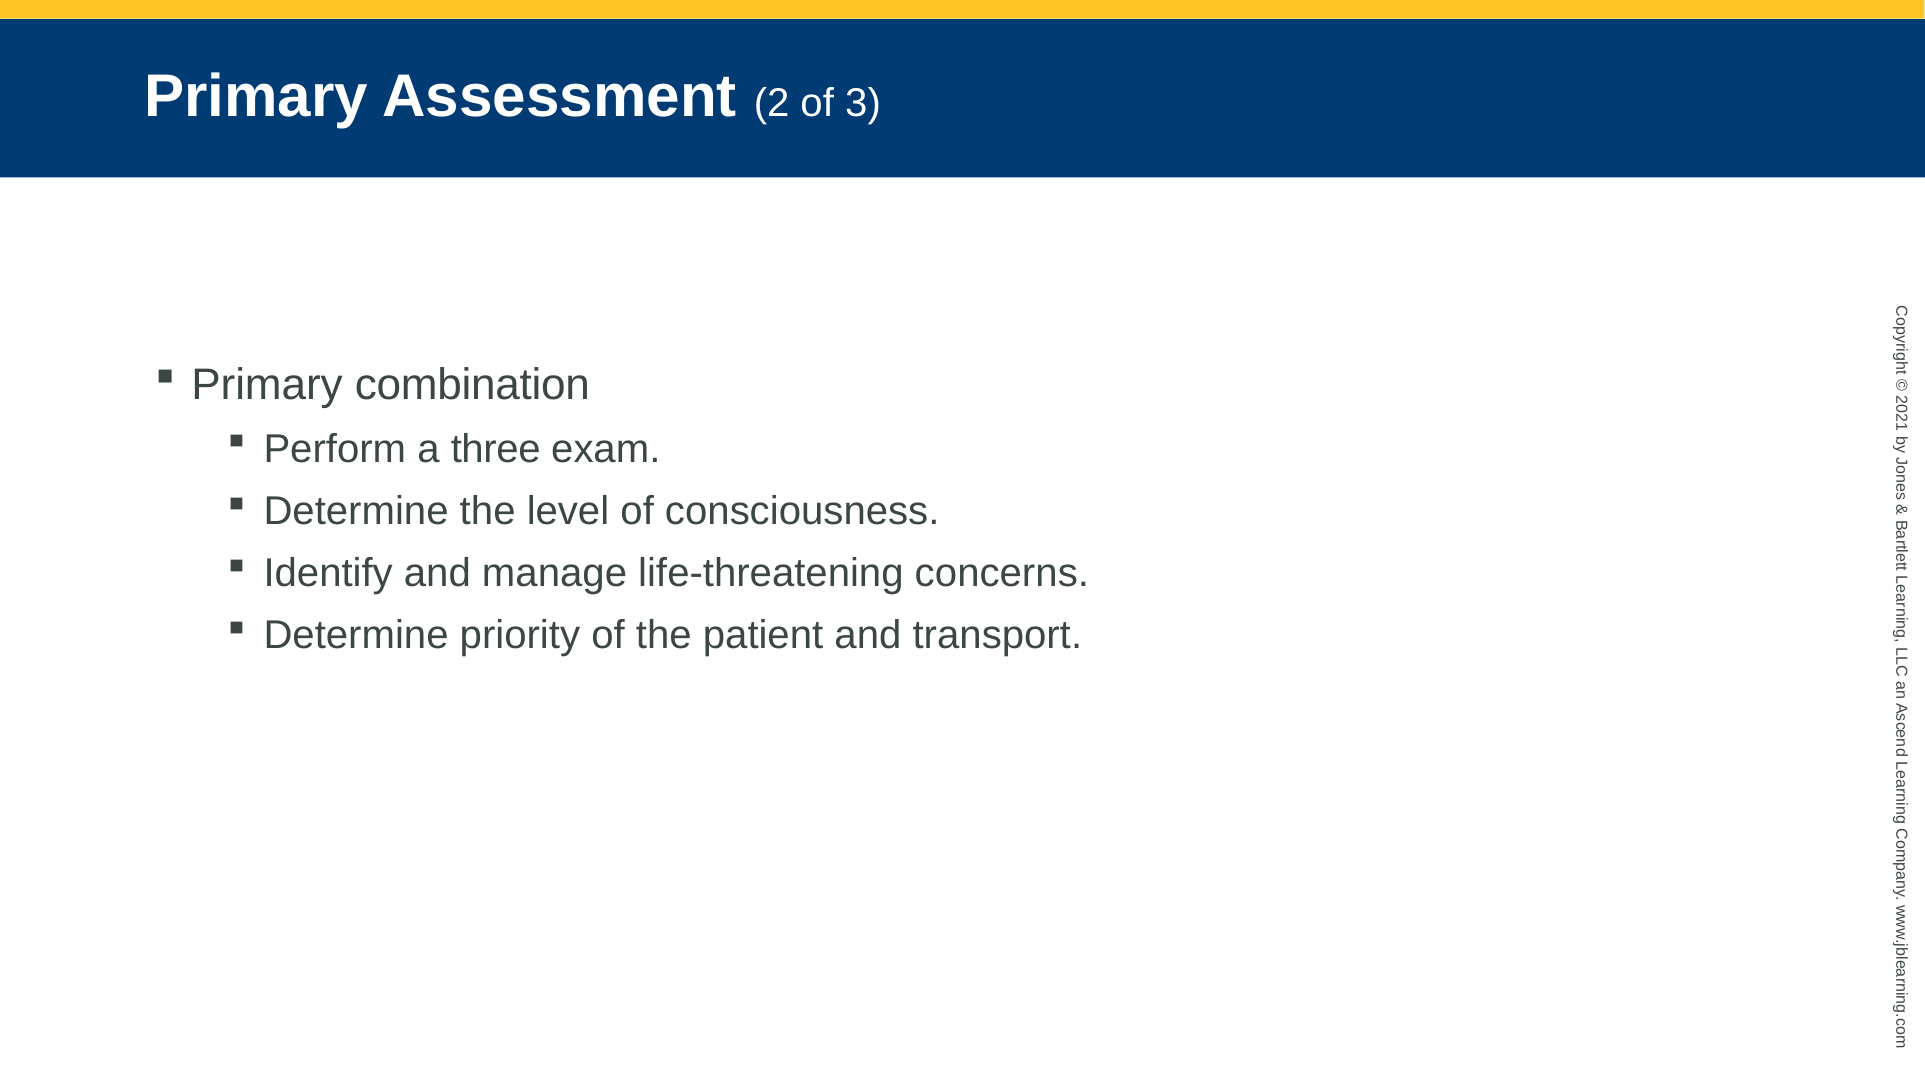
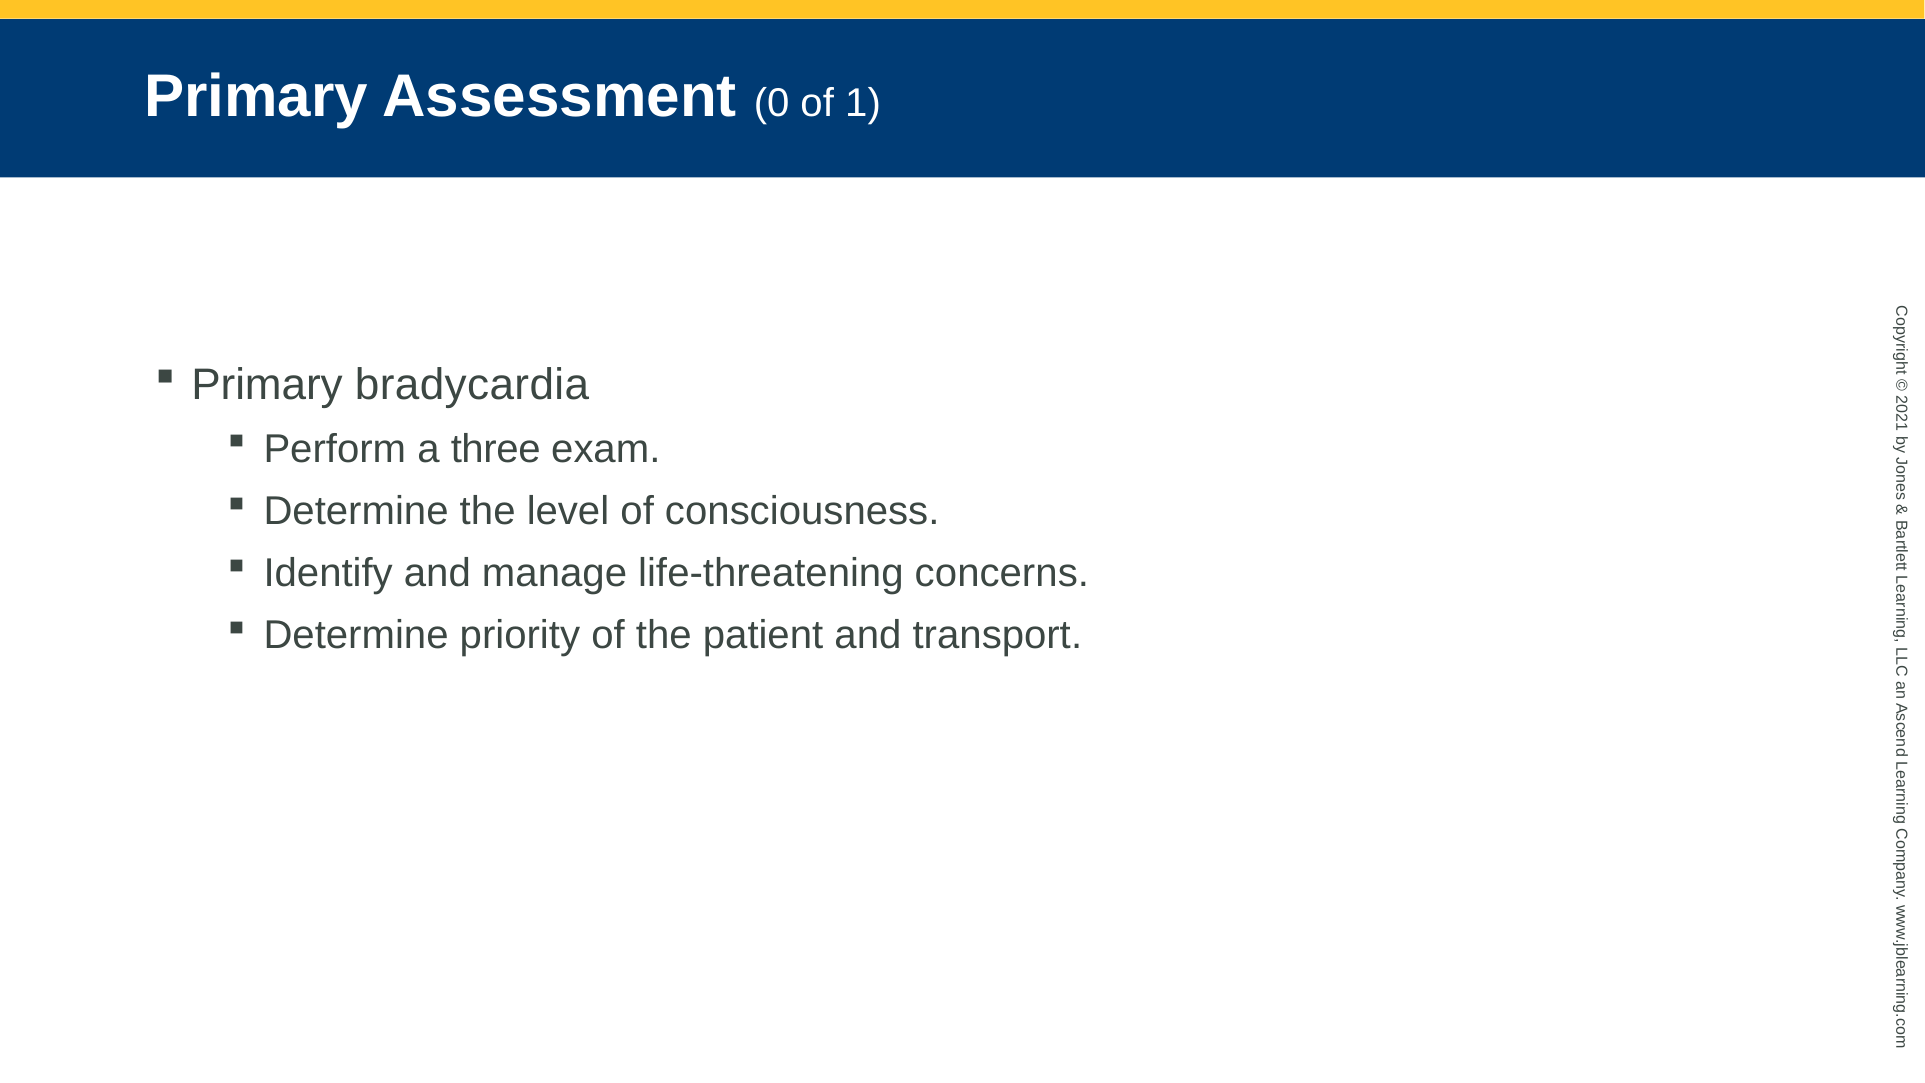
Assessment 2: 2 -> 0
of 3: 3 -> 1
combination: combination -> bradycardia
